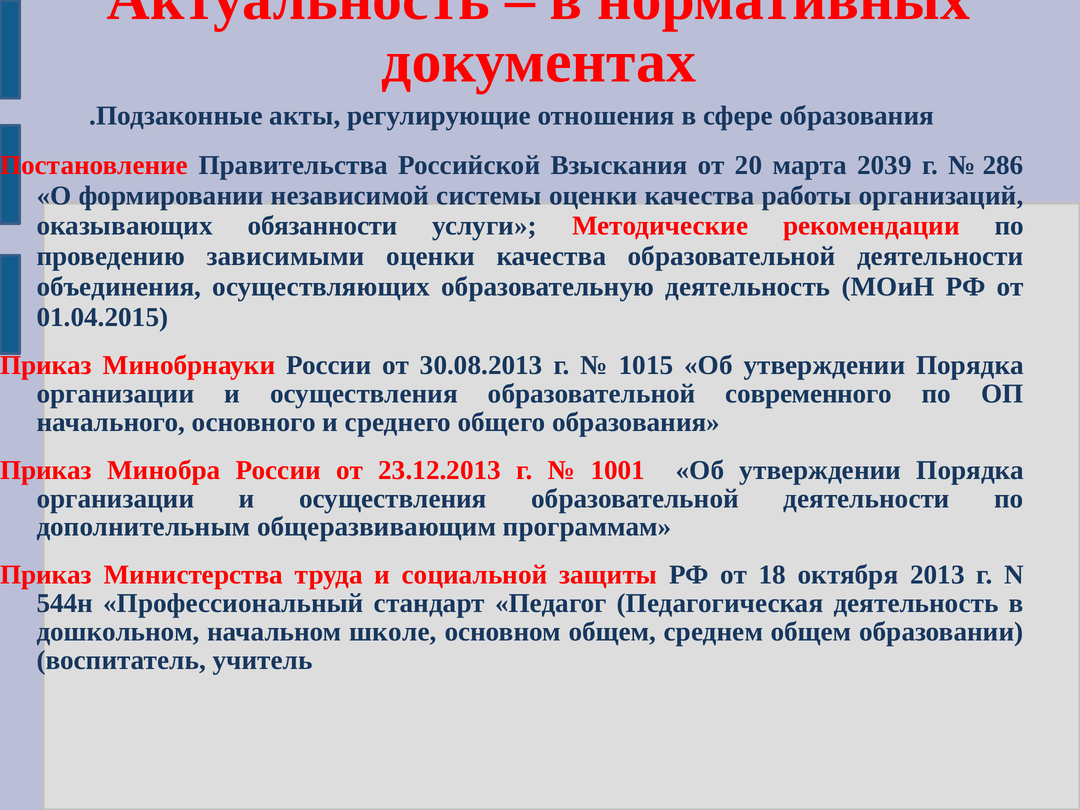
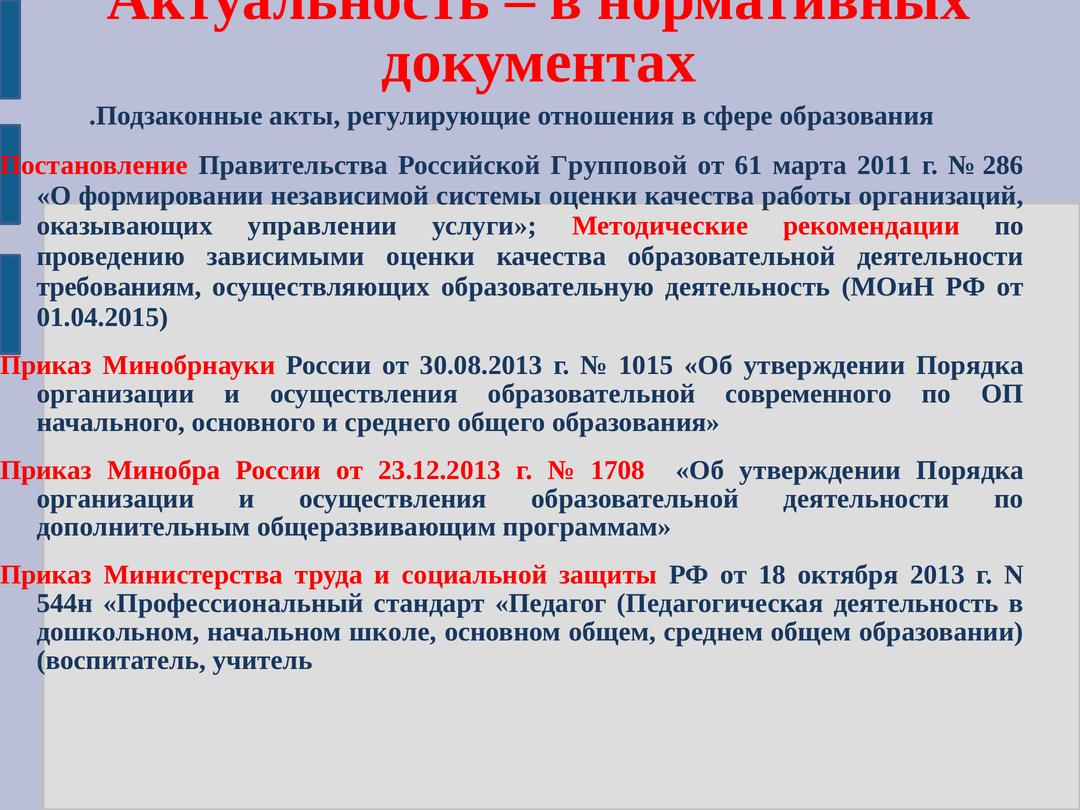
Взыскания: Взыскания -> Групповой
20: 20 -> 61
2039: 2039 -> 2011
обязанности: обязанности -> управлении
объединения: объединения -> требованиям
1001: 1001 -> 1708
